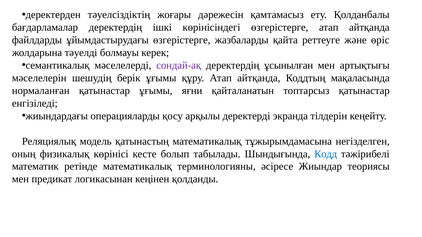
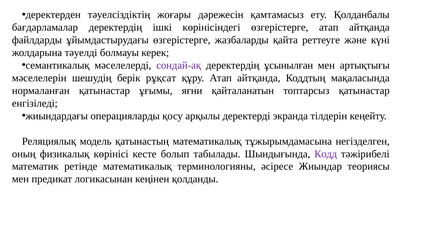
өріс: өріс -> күні
берік ұғымы: ұғымы -> рұқсат
Кодд colour: blue -> purple
